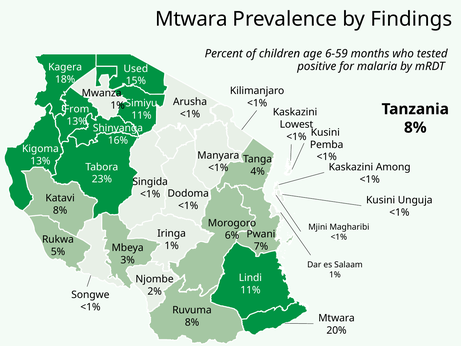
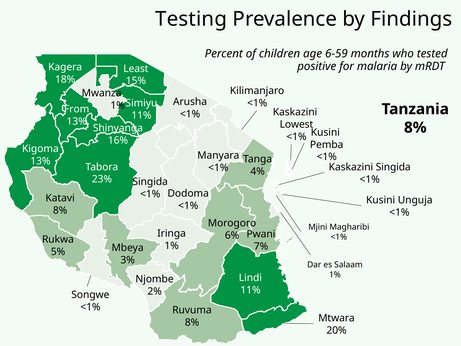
Mtwara at (191, 19): Mtwara -> Testing
Used: Used -> Least
Kaskazini Among: Among -> Singida
